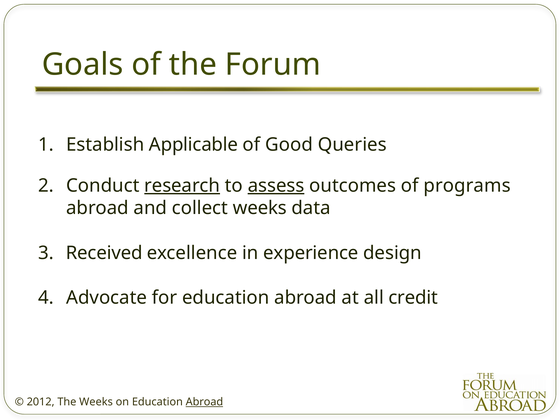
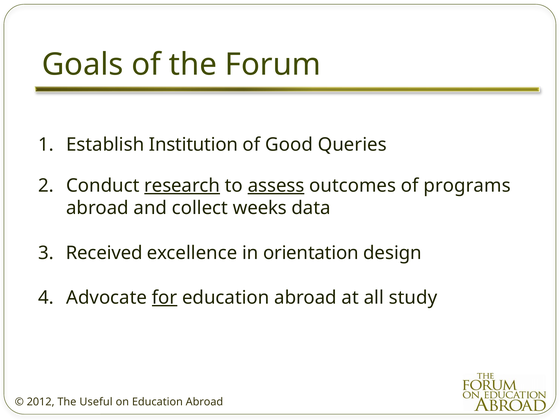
Applicable: Applicable -> Institution
experience: experience -> orientation
for underline: none -> present
credit: credit -> study
The Weeks: Weeks -> Useful
Abroad at (204, 402) underline: present -> none
